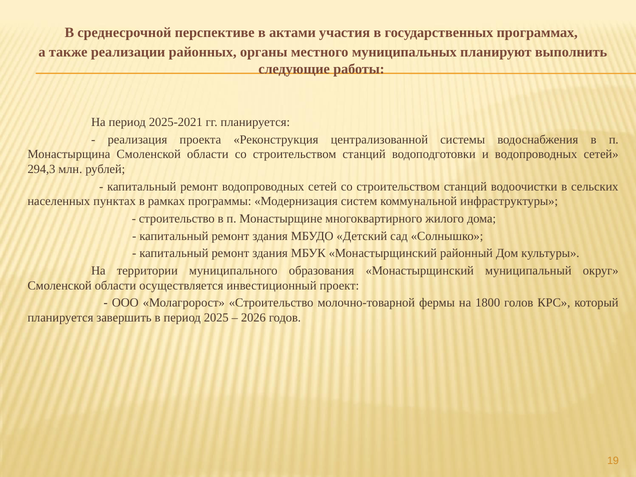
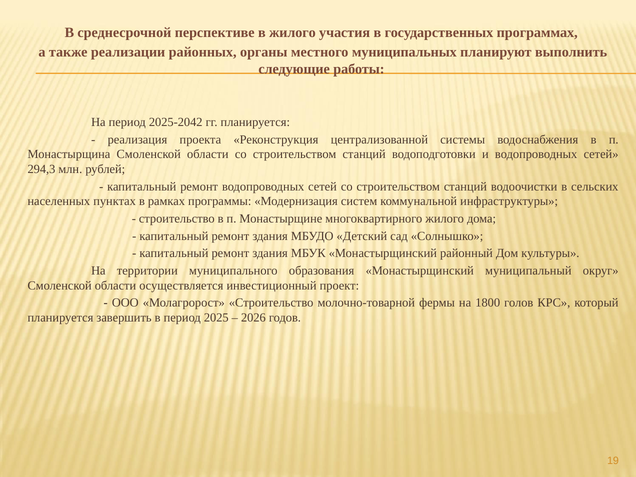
в актами: актами -> жилого
2025-2021: 2025-2021 -> 2025-2042
